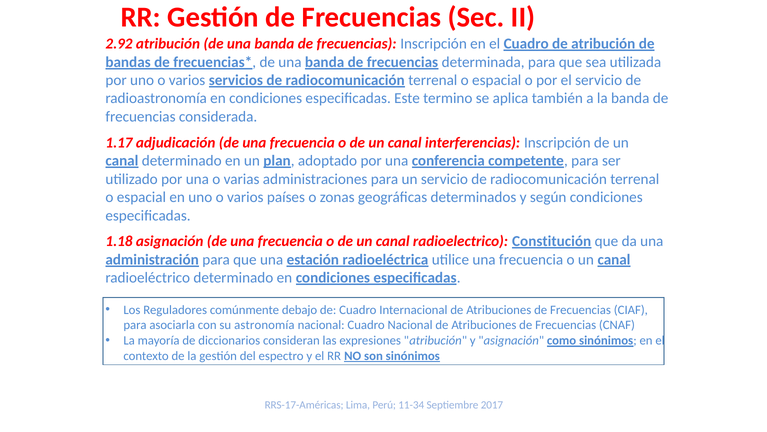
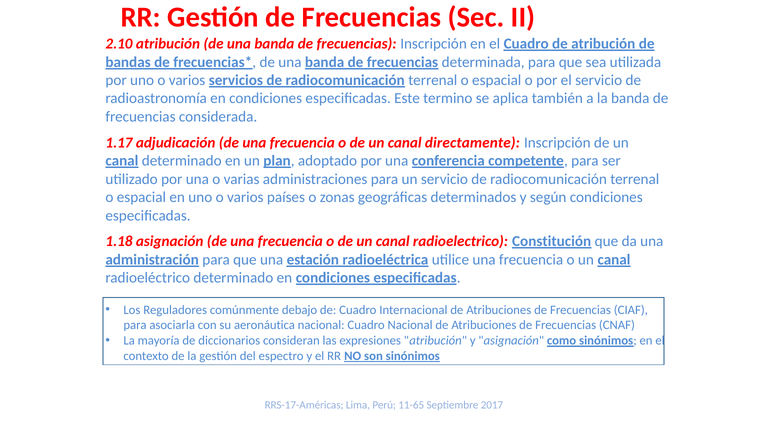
2.92: 2.92 -> 2.10
interferencias: interferencias -> directamente
astronomía: astronomía -> aeronáutica
11-34: 11-34 -> 11-65
